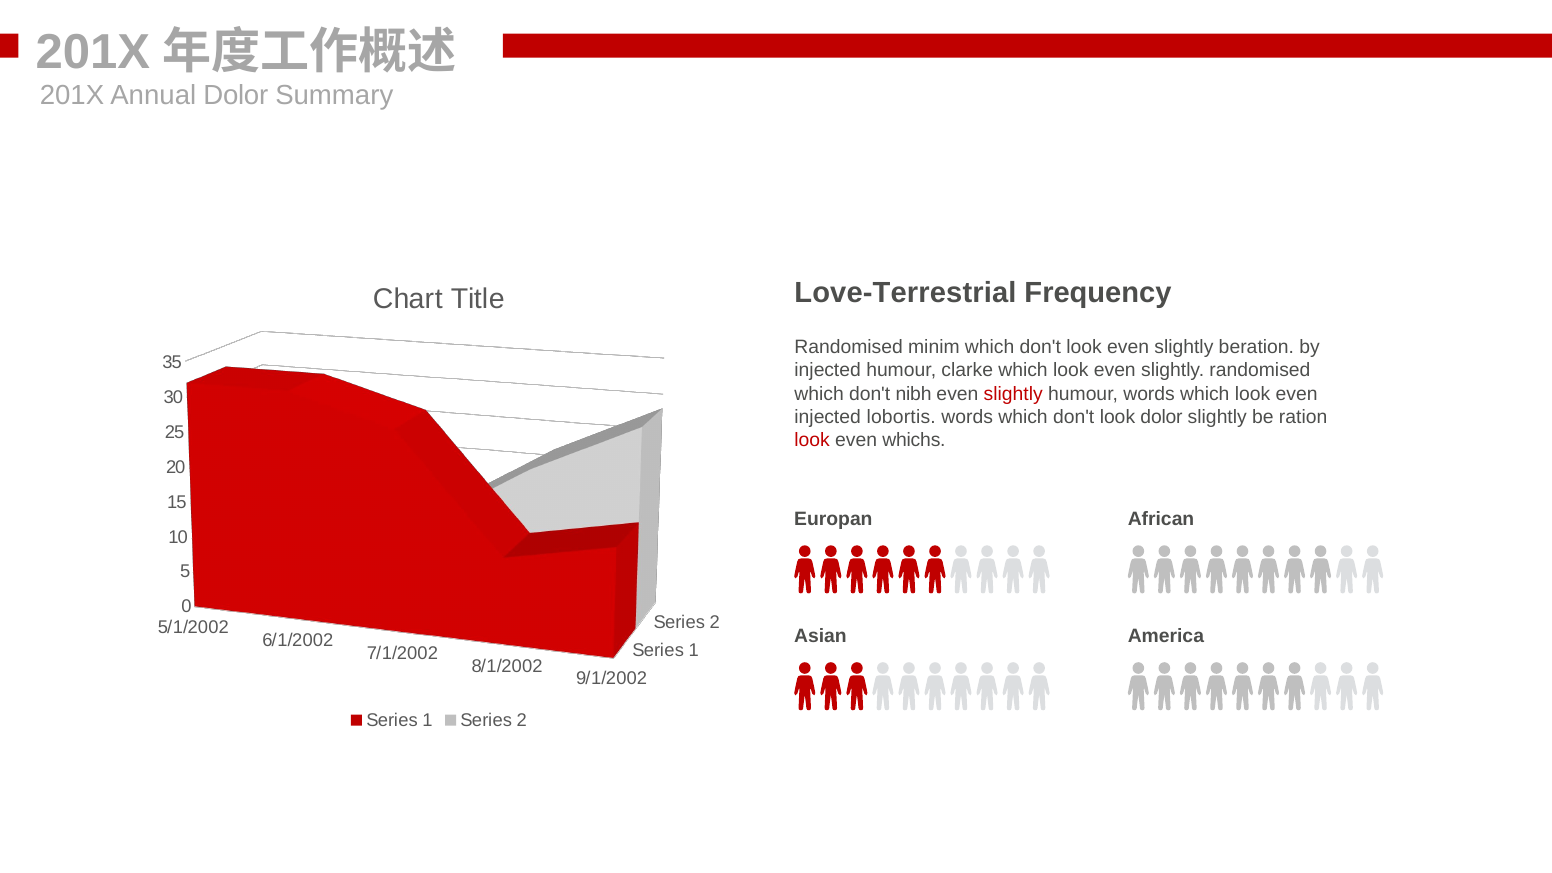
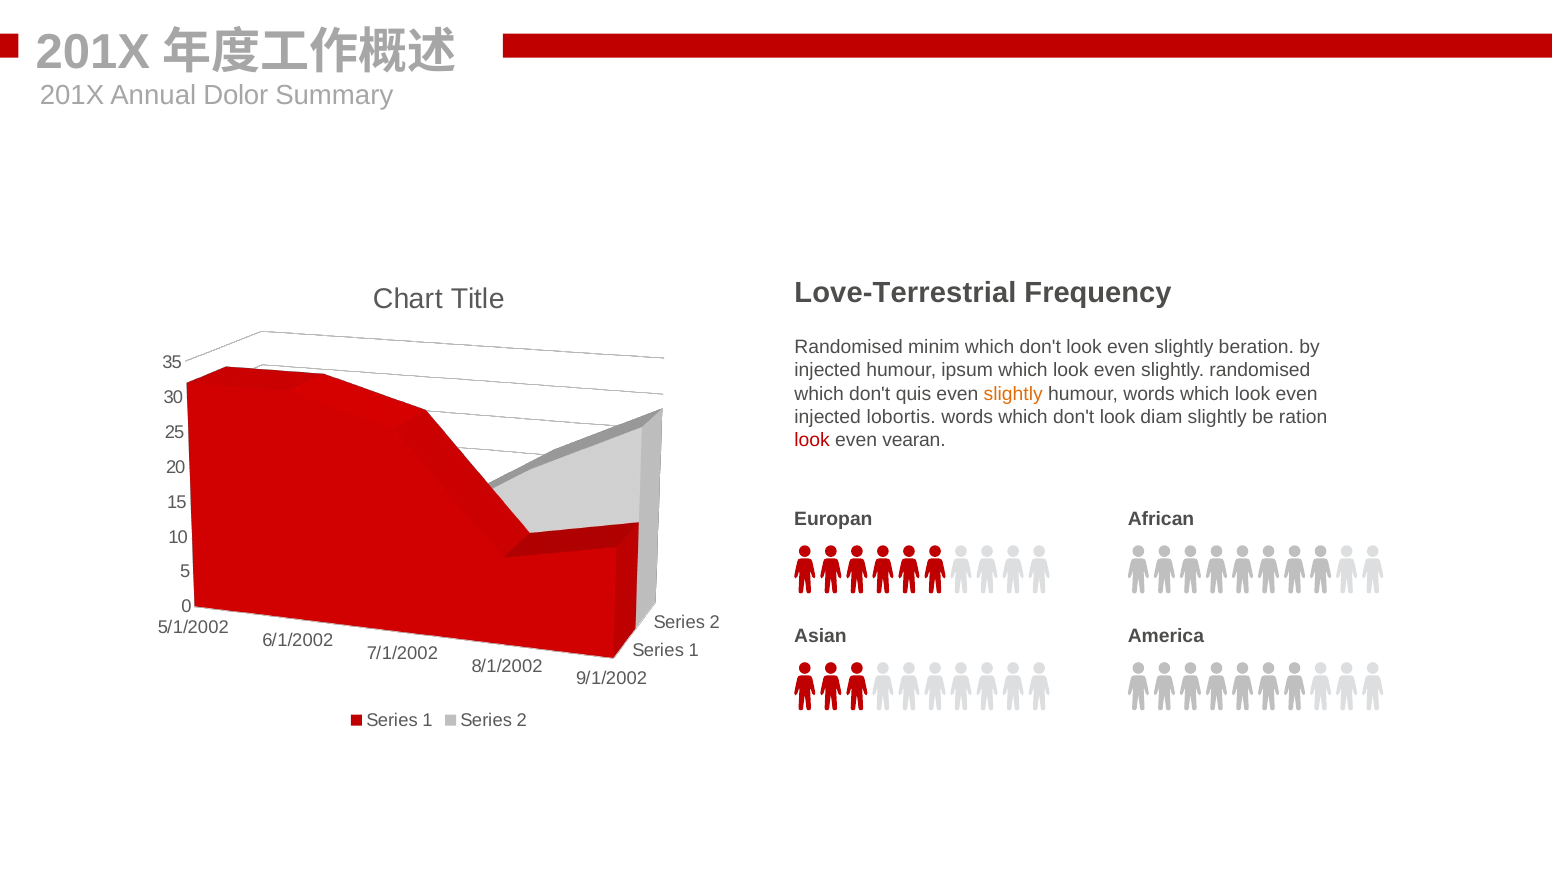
clarke: clarke -> ipsum
nibh: nibh -> quis
slightly at (1013, 394) colour: red -> orange
look dolor: dolor -> diam
whichs: whichs -> vearan
